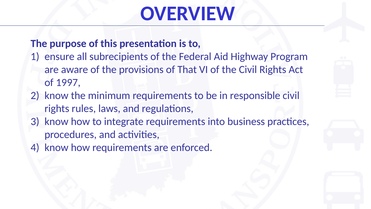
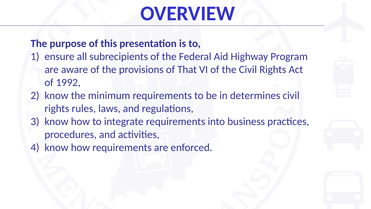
1997: 1997 -> 1992
responsible: responsible -> determines
